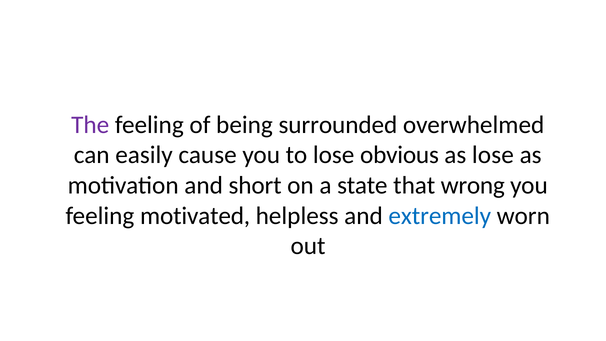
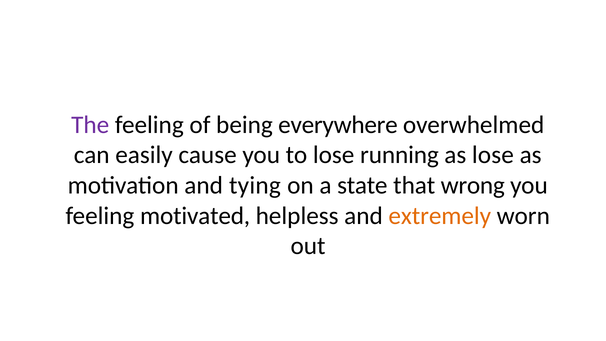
surrounded: surrounded -> everywhere
obvious: obvious -> running
short: short -> tying
extremely colour: blue -> orange
